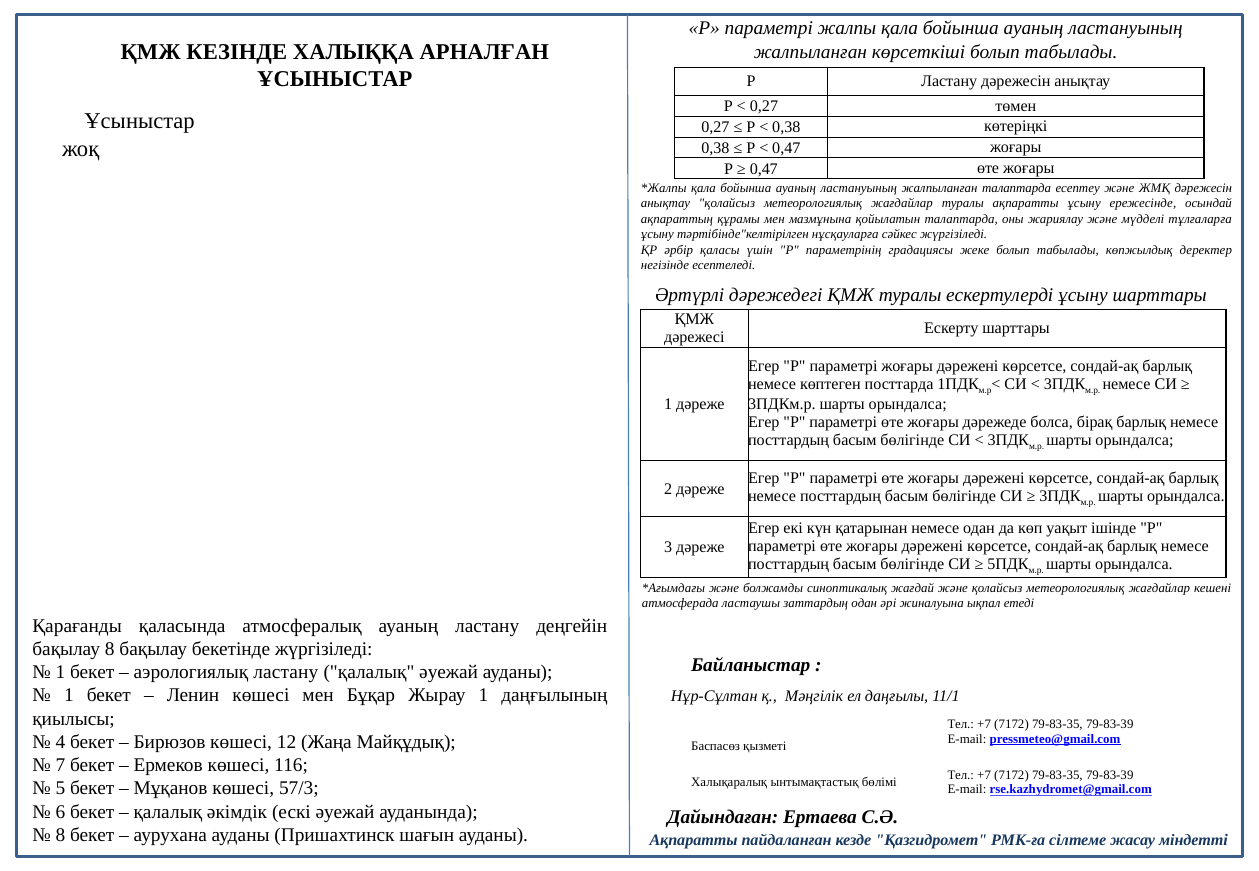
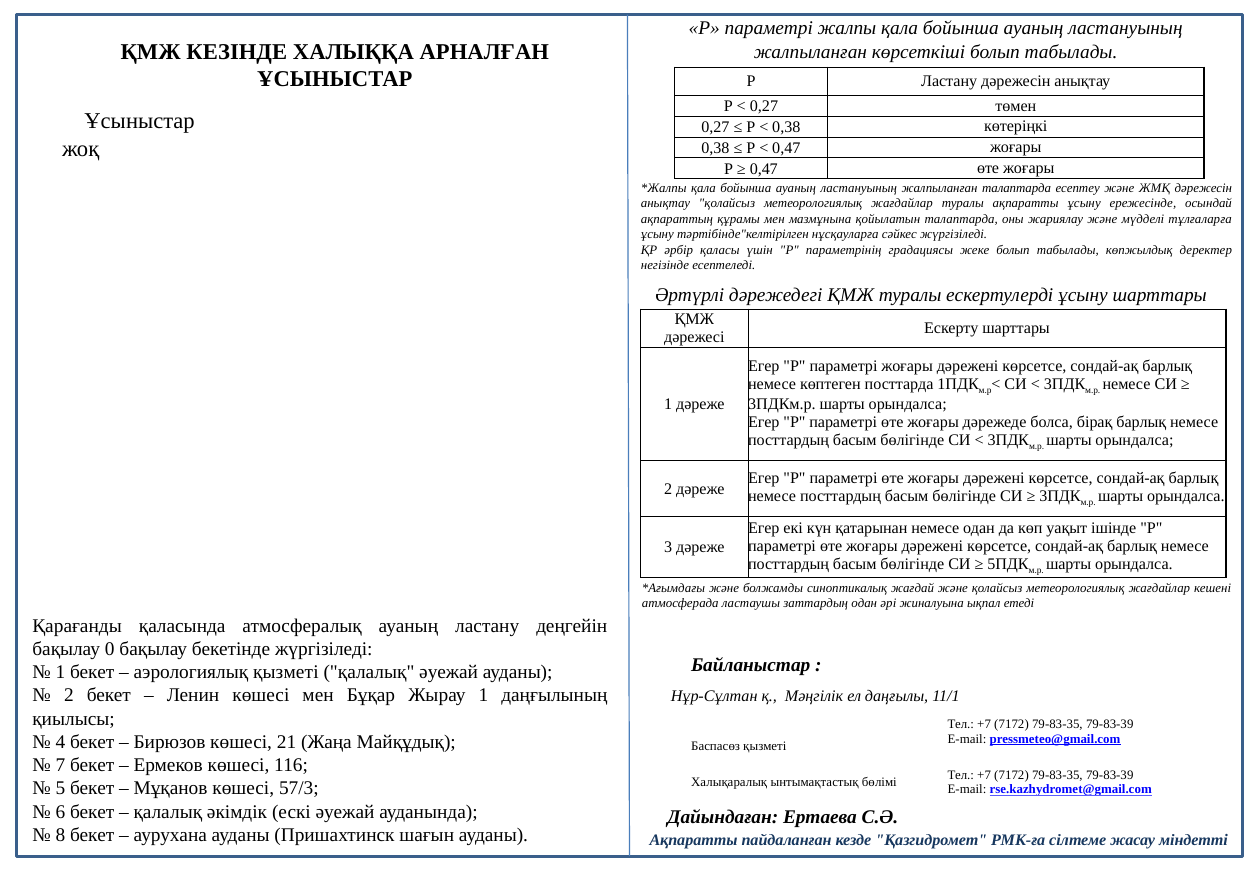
бақылау 8: 8 -> 0
аэрологиялық ластану: ластану -> қызметі
1 at (69, 696): 1 -> 2
12: 12 -> 21
